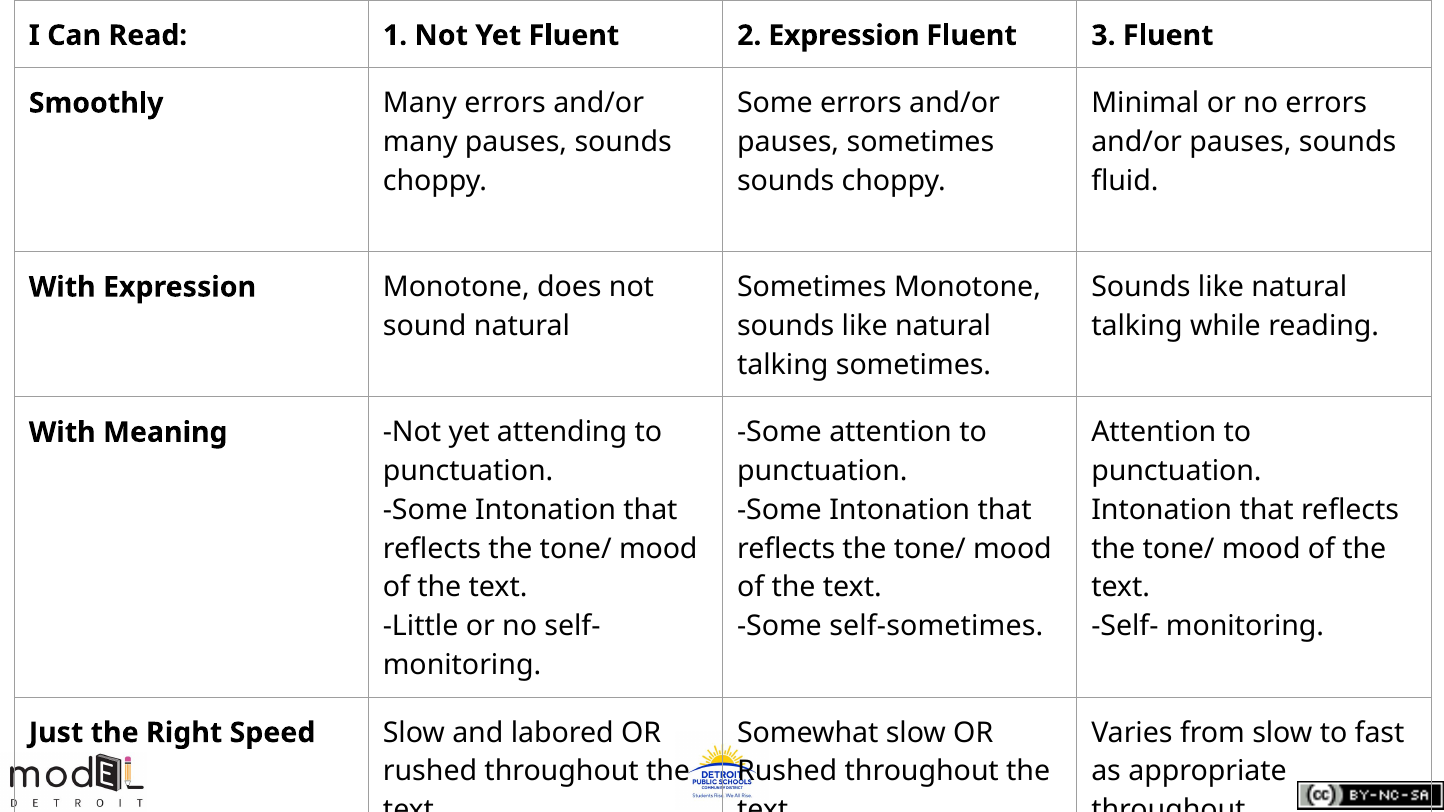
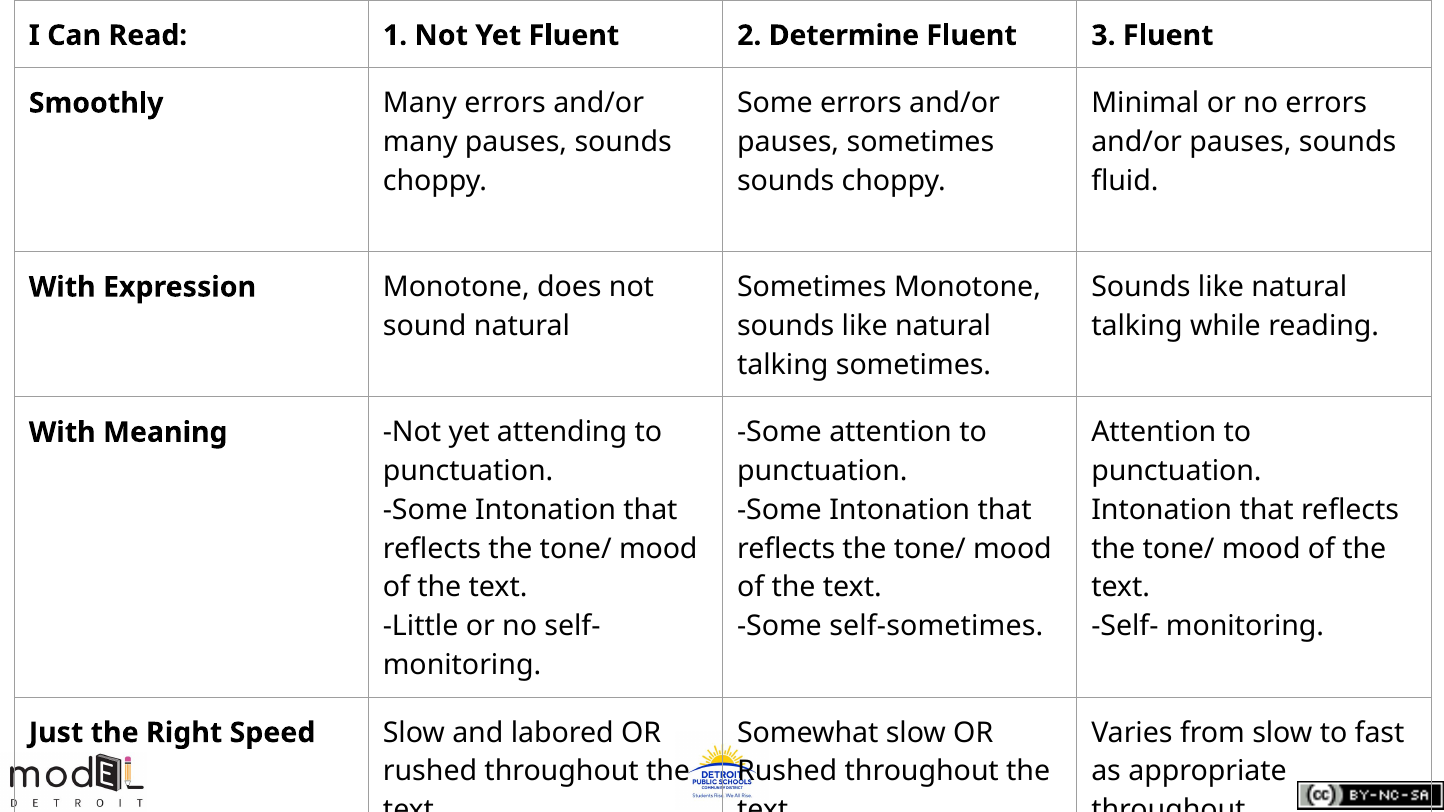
2 Expression: Expression -> Determine
